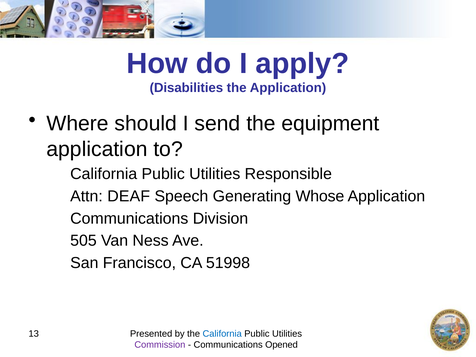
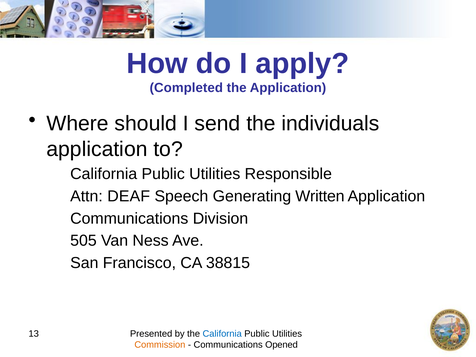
Disabilities: Disabilities -> Completed
equipment: equipment -> individuals
Whose: Whose -> Written
51998: 51998 -> 38815
Commission colour: purple -> orange
